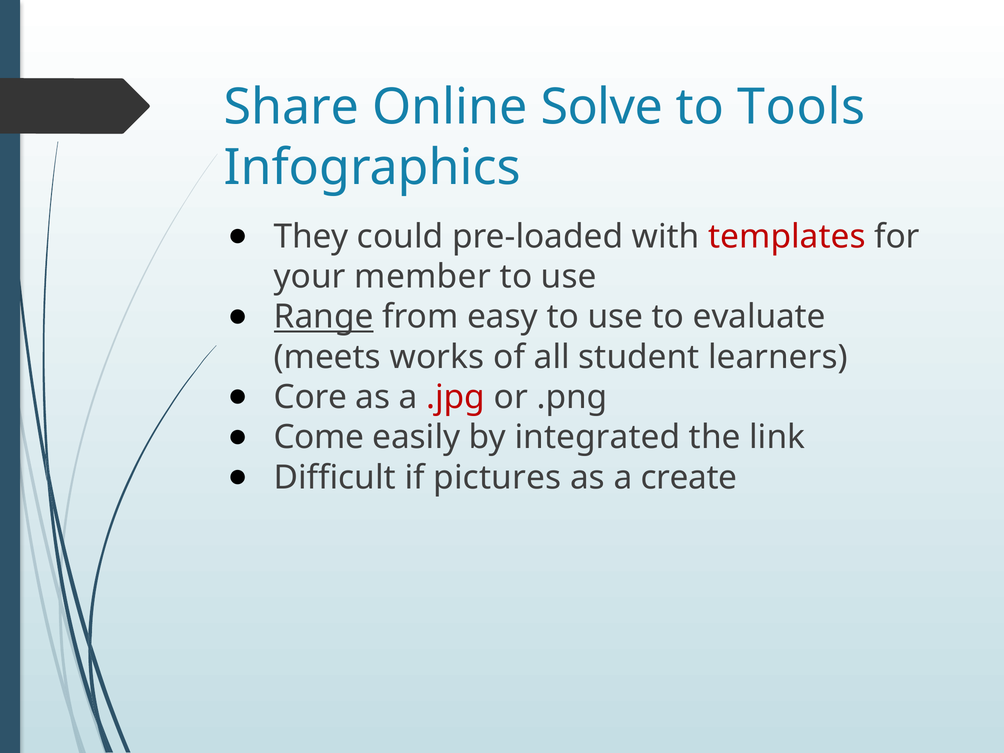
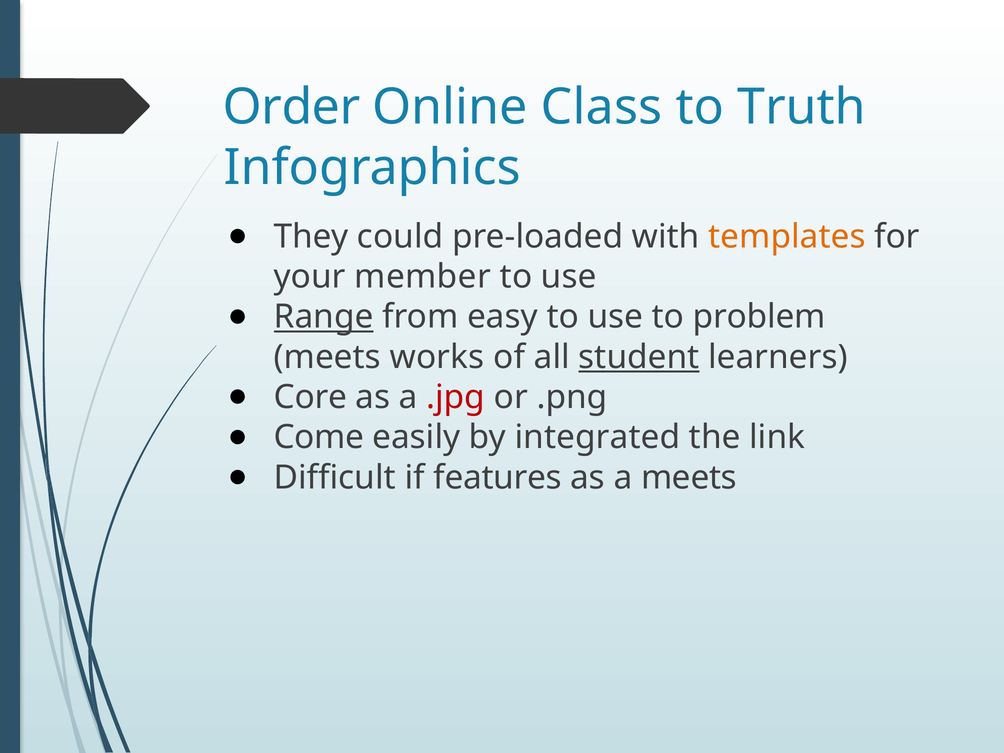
Share: Share -> Order
Solve: Solve -> Class
Tools: Tools -> Truth
templates colour: red -> orange
evaluate: evaluate -> problem
student underline: none -> present
pictures: pictures -> features
a create: create -> meets
